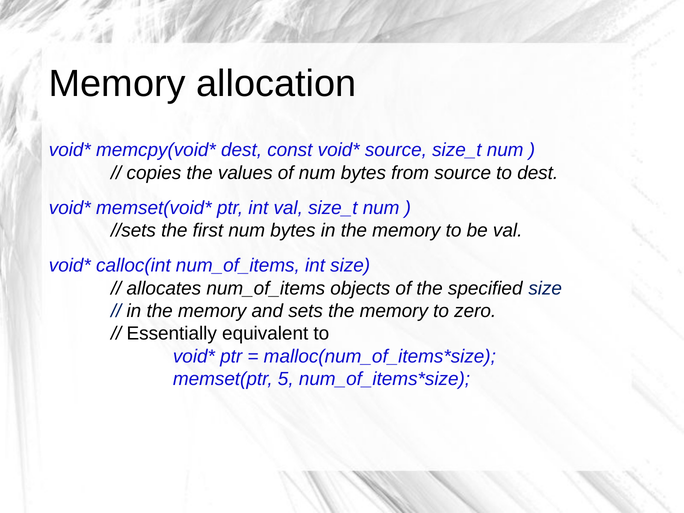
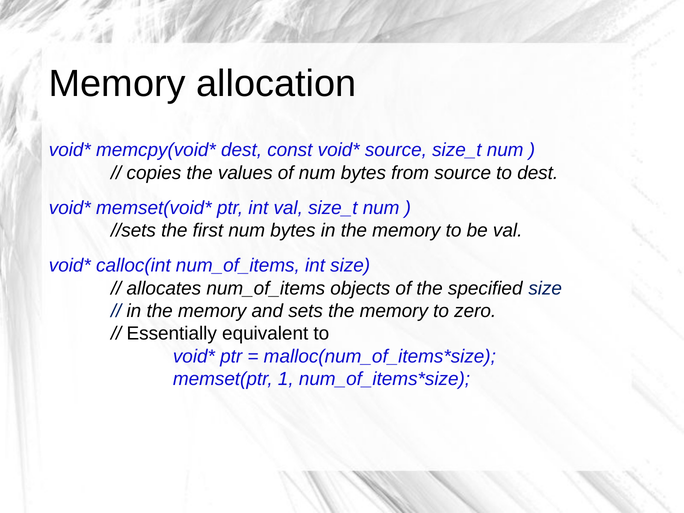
5: 5 -> 1
